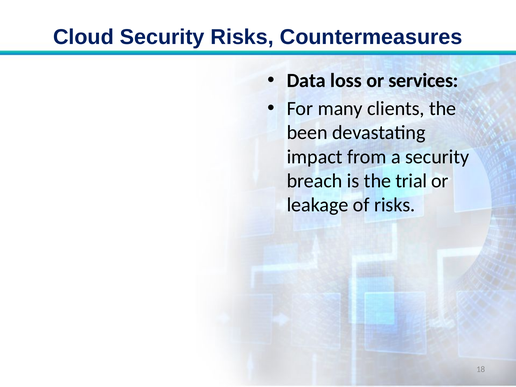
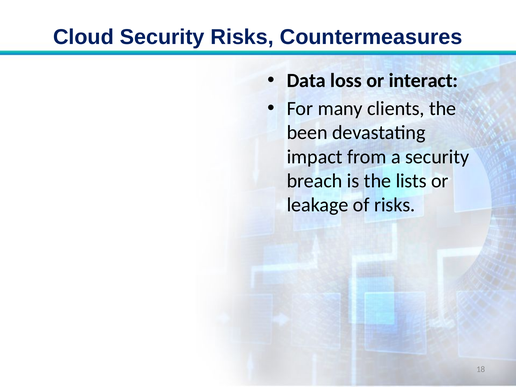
services: services -> interact
trial: trial -> lists
